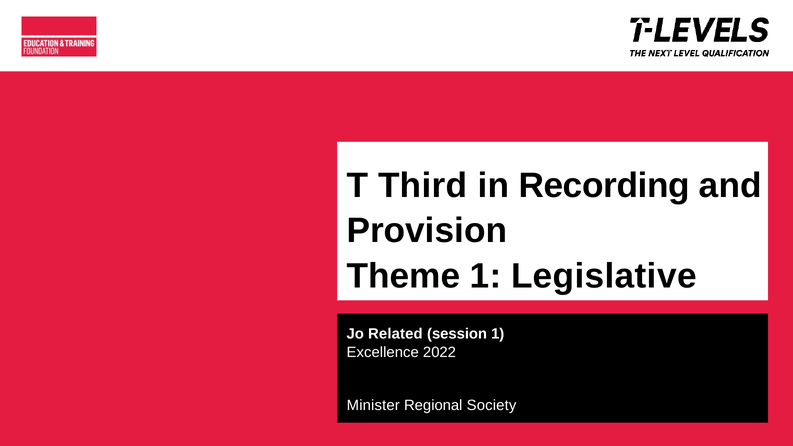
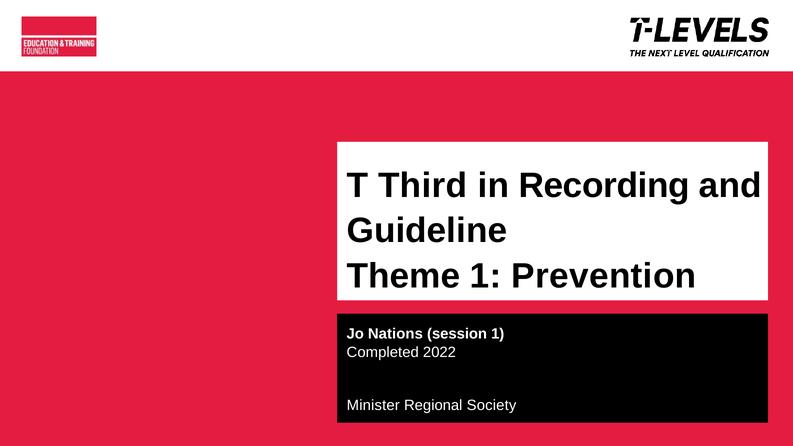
Provision: Provision -> Guideline
Legislative: Legislative -> Prevention
Related: Related -> Nations
Excellence: Excellence -> Completed
